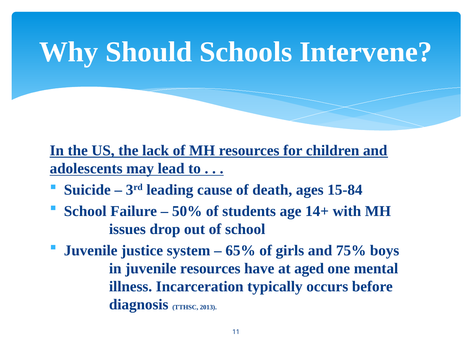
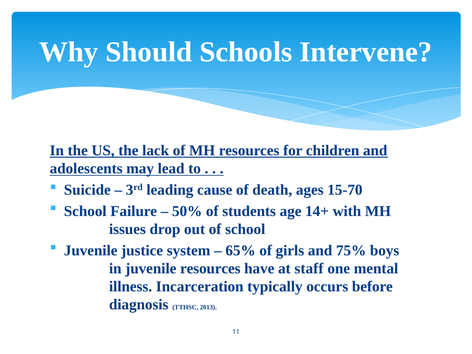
15-84: 15-84 -> 15-70
aged: aged -> staff
